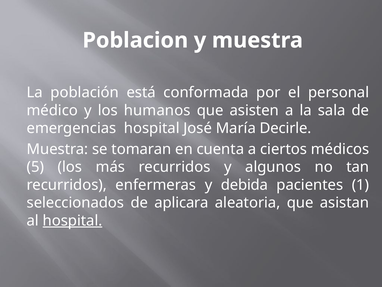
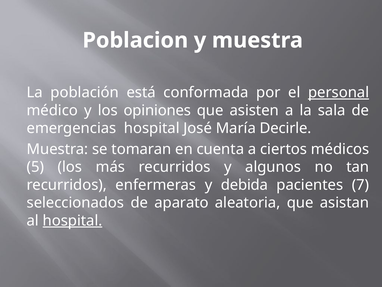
personal underline: none -> present
humanos: humanos -> opiniones
1: 1 -> 7
aplicara: aplicara -> aparato
